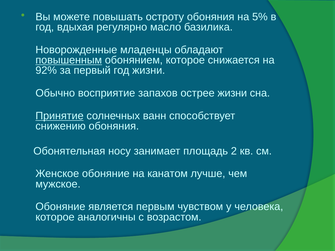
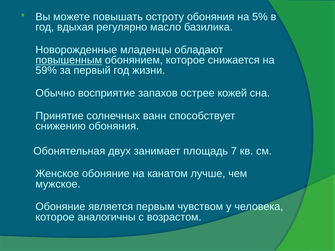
92%: 92% -> 59%
острее жизни: жизни -> кожей
Принятие underline: present -> none
носу: носу -> двух
2: 2 -> 7
